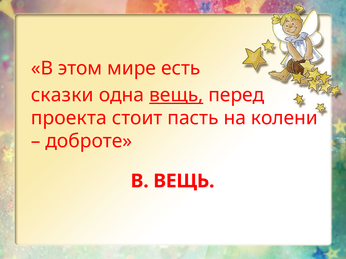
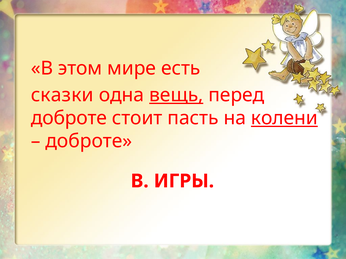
проекта at (69, 118): проекта -> доброте
колени underline: none -> present
В ВЕЩЬ: ВЕЩЬ -> ИГРЫ
